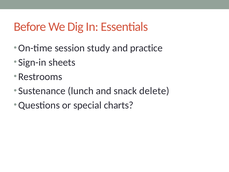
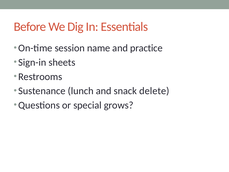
study: study -> name
charts: charts -> grows
